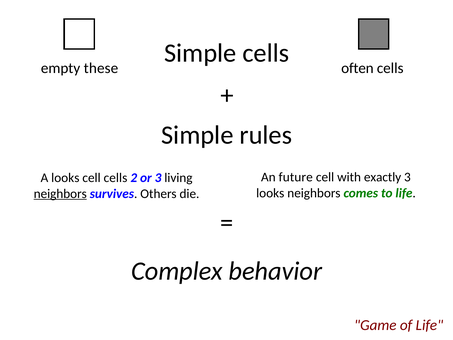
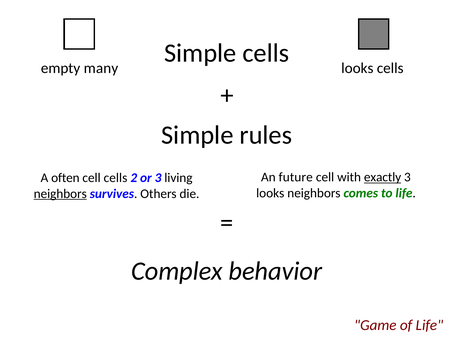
these: these -> many
often at (357, 68): often -> looks
exactly underline: none -> present
A looks: looks -> often
